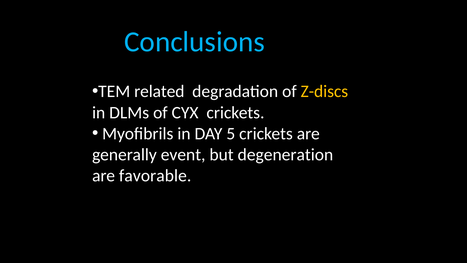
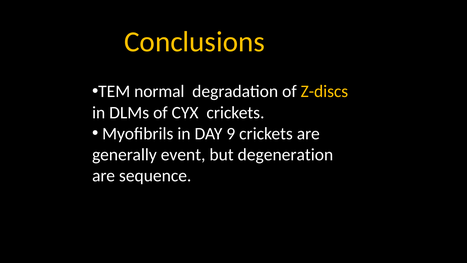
Conclusions colour: light blue -> yellow
related: related -> normal
5: 5 -> 9
favorable: favorable -> sequence
